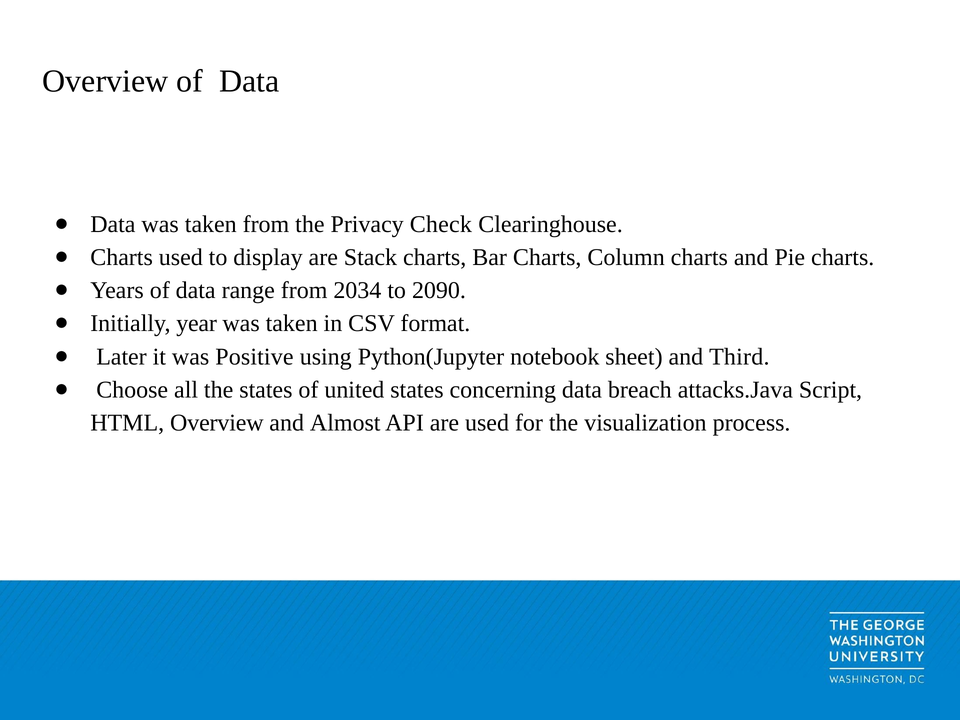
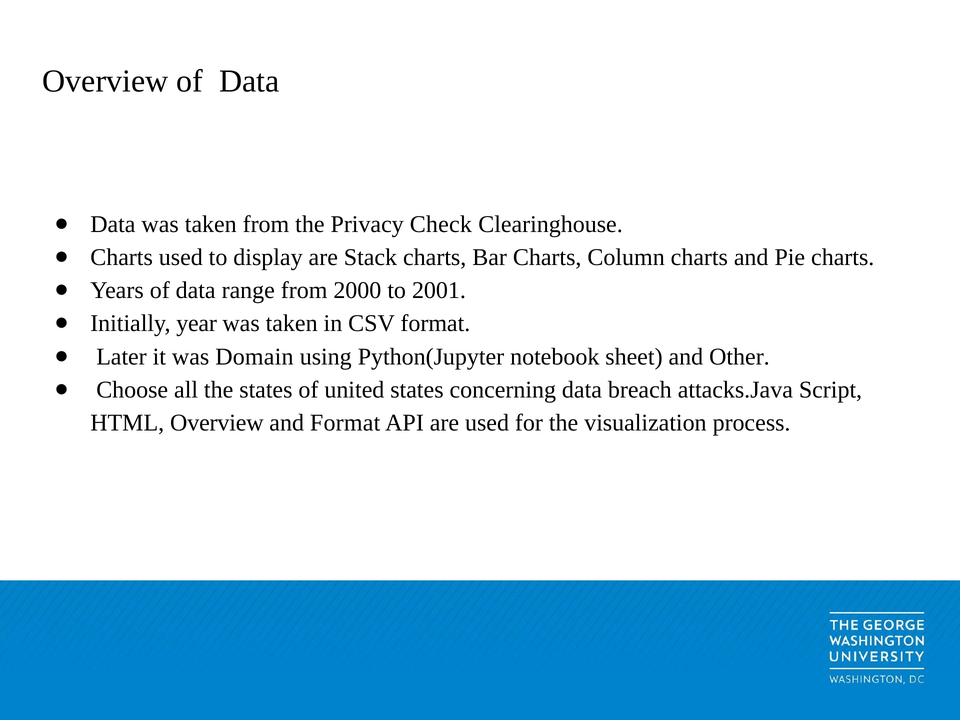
2034: 2034 -> 2000
2090: 2090 -> 2001
Positive: Positive -> Domain
Third: Third -> Other
and Almost: Almost -> Format
